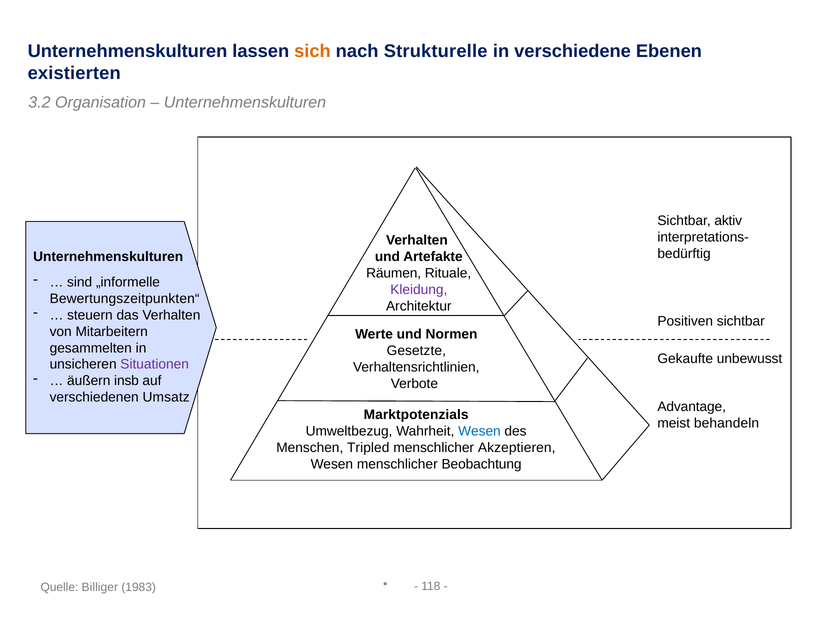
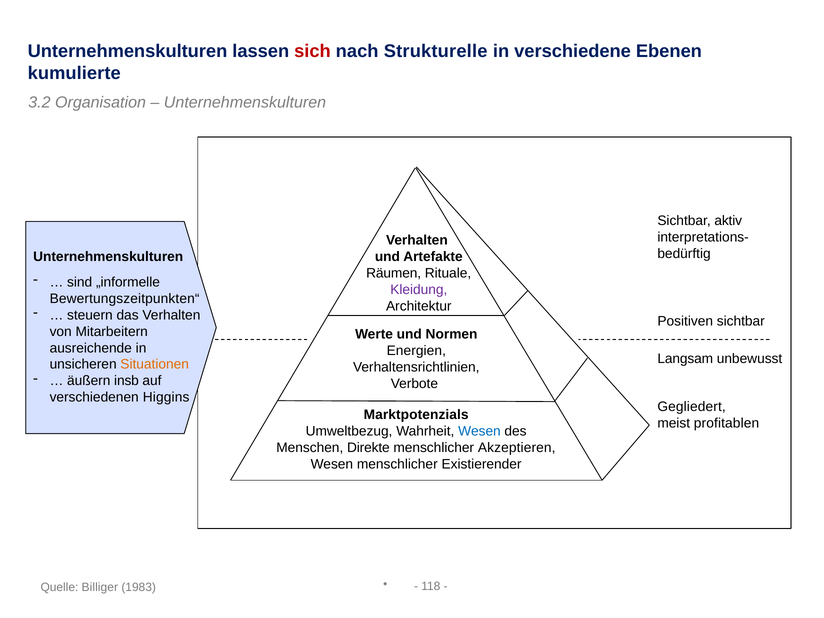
sich colour: orange -> red
existierten: existierten -> kumulierte
gesammelten: gesammelten -> ausreichende
Gesetzte: Gesetzte -> Energien
Gekaufte: Gekaufte -> Langsam
Situationen colour: purple -> orange
Umsatz: Umsatz -> Higgins
Advantage: Advantage -> Gegliedert
behandeln: behandeln -> profitablen
Tripled: Tripled -> Direkte
Beobachtung: Beobachtung -> Existierender
